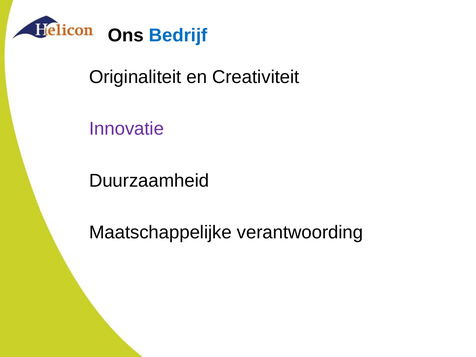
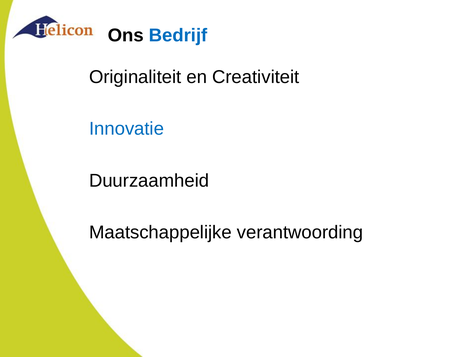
Innovatie colour: purple -> blue
